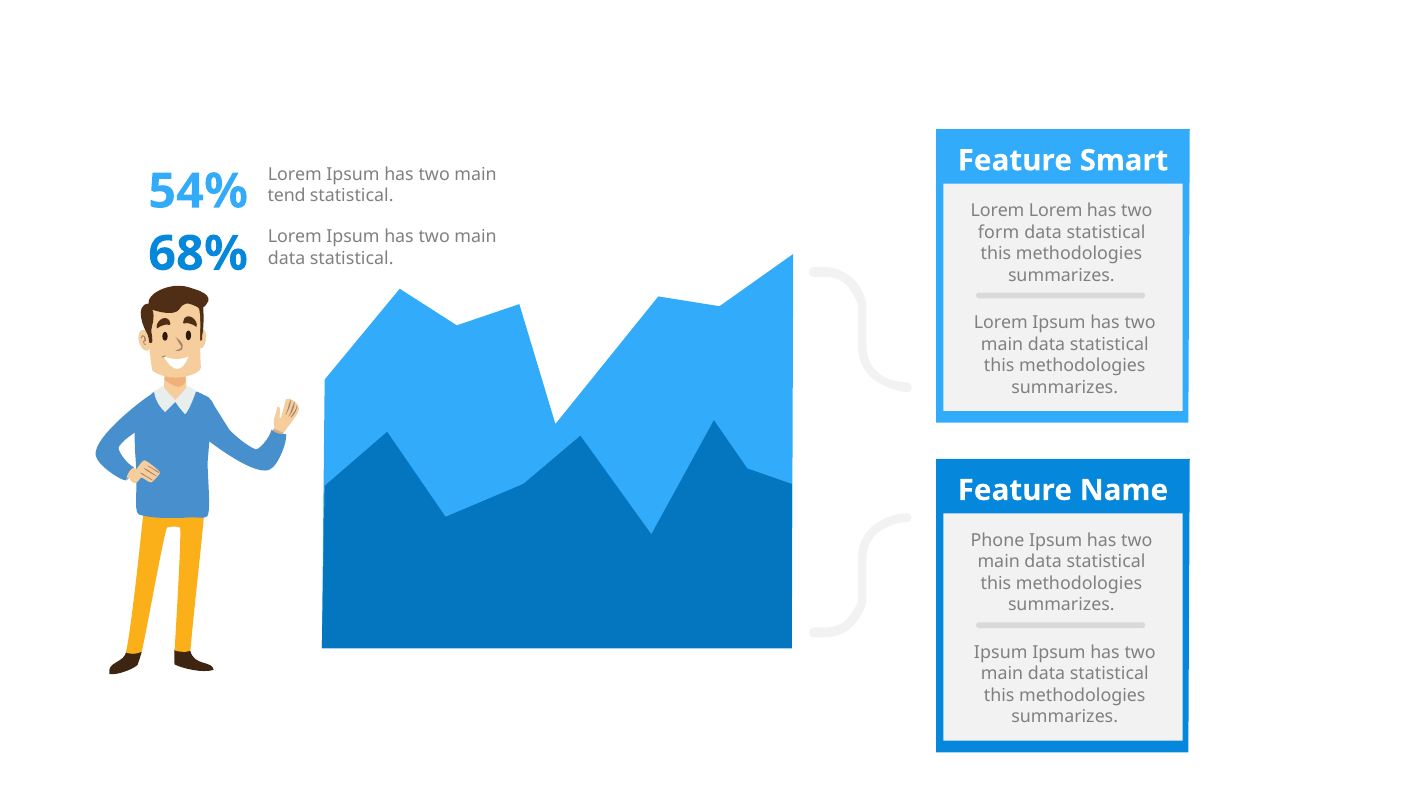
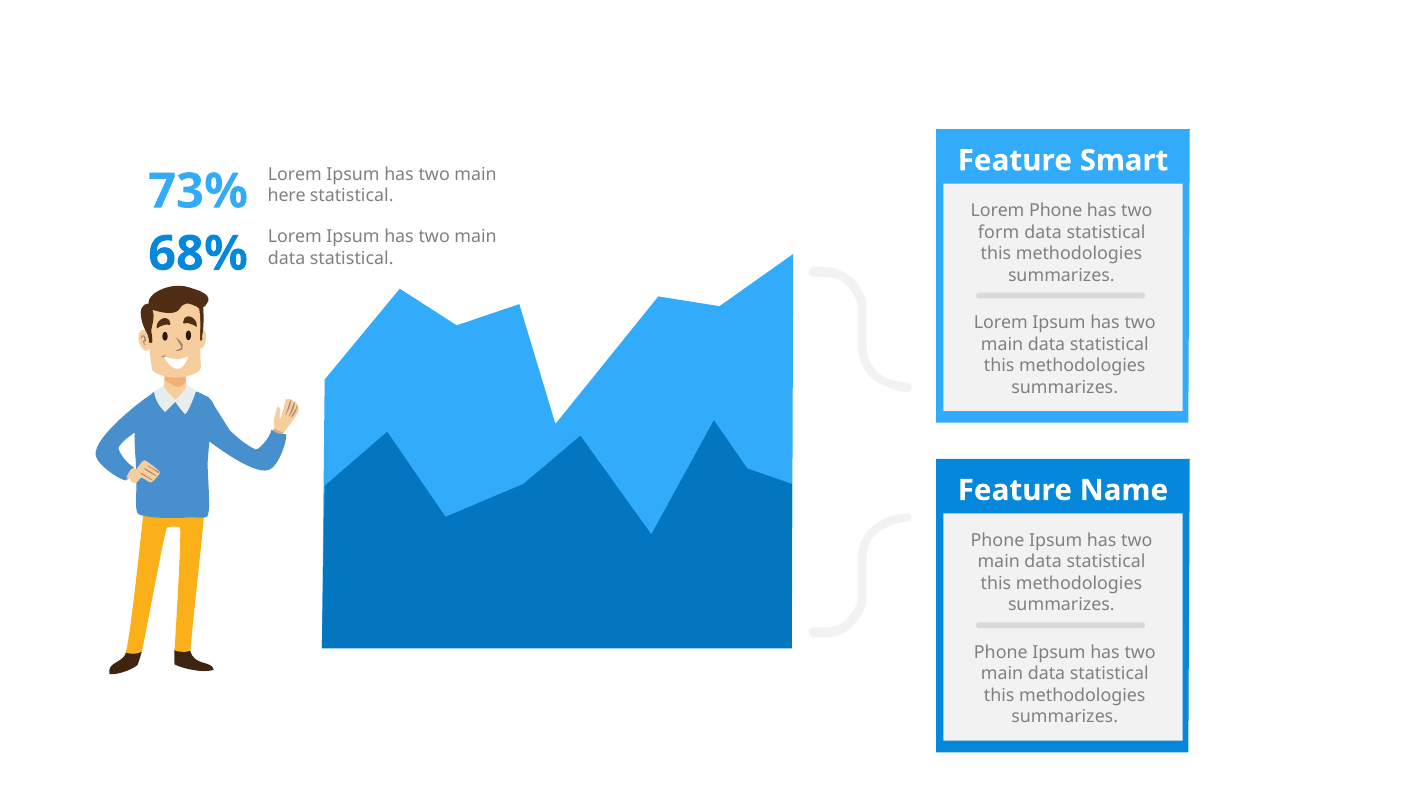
54%: 54% -> 73%
tend: tend -> here
Lorem Lorem: Lorem -> Phone
Ipsum at (1001, 653): Ipsum -> Phone
